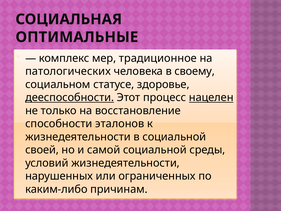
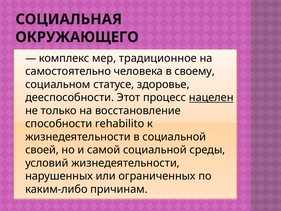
ОПТИМАЛЬНЫЕ: ОПТИМАЛЬНЫЕ -> ОКРУЖАЮЩЕГО
патологических: патологических -> самостоятельно
дееспособности underline: present -> none
эталонов: эталонов -> rehabilito
